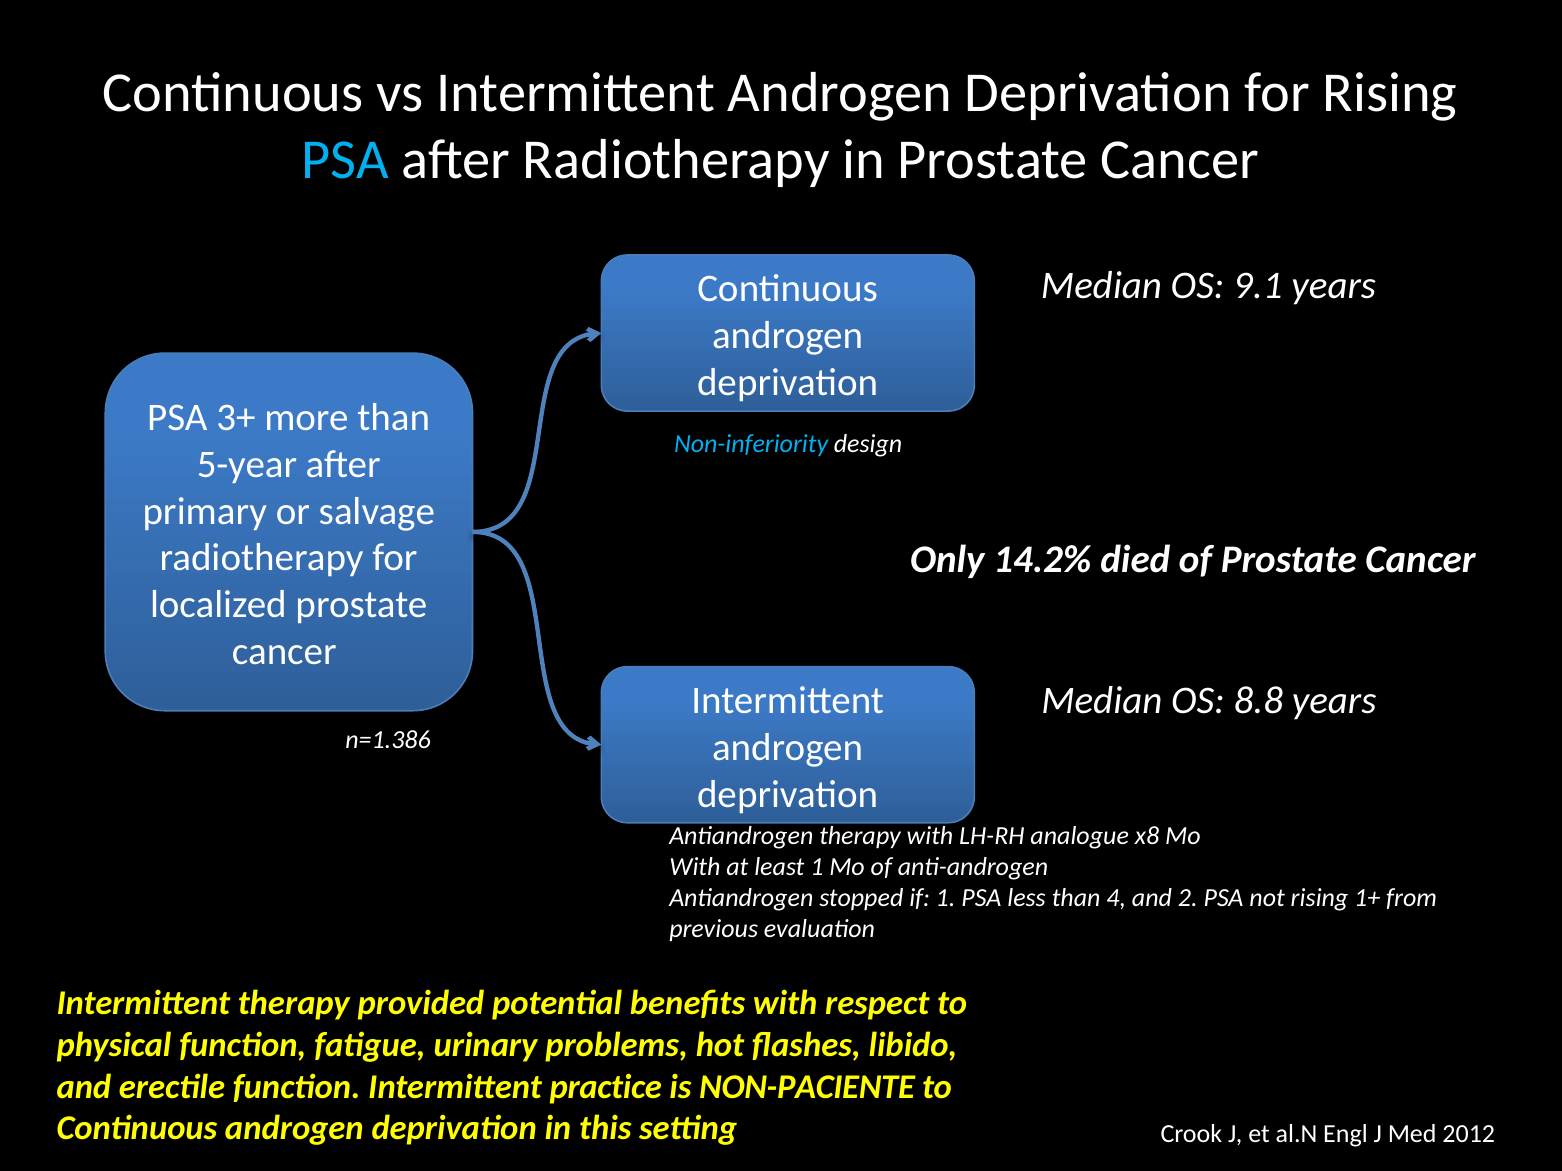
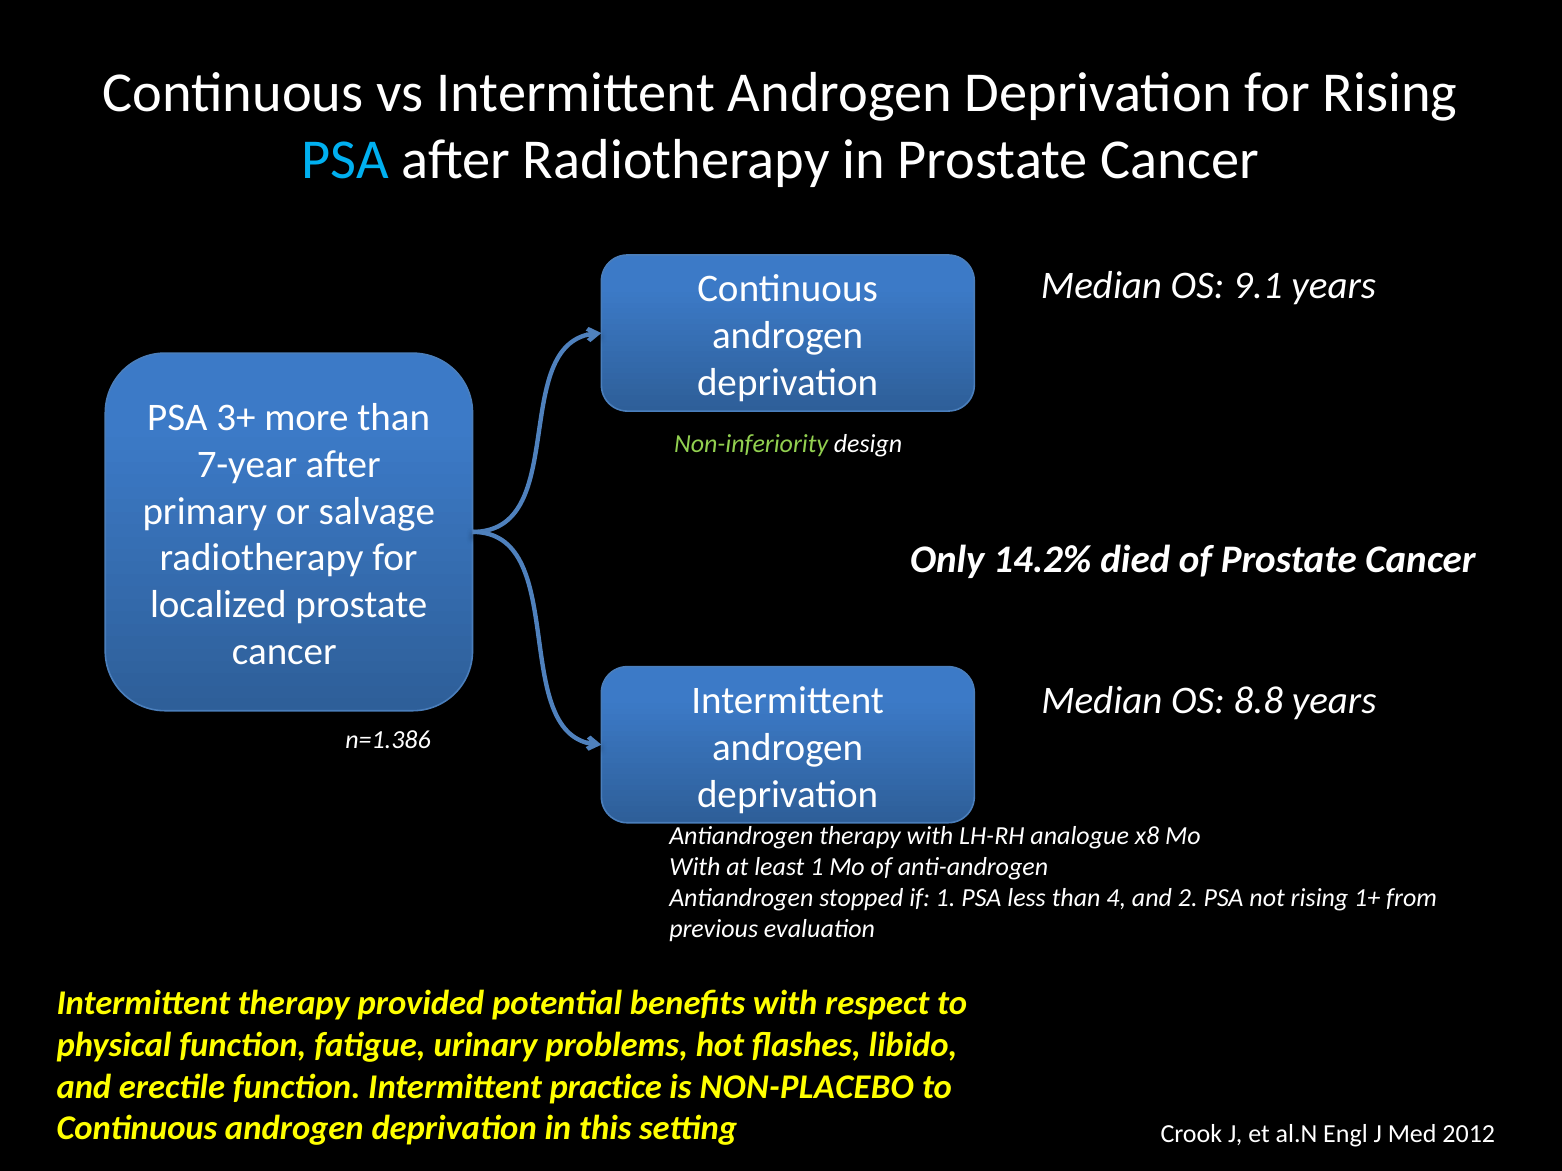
Non-inferiority colour: light blue -> light green
5-year: 5-year -> 7-year
NON-PACIENTE: NON-PACIENTE -> NON-PLACEBO
